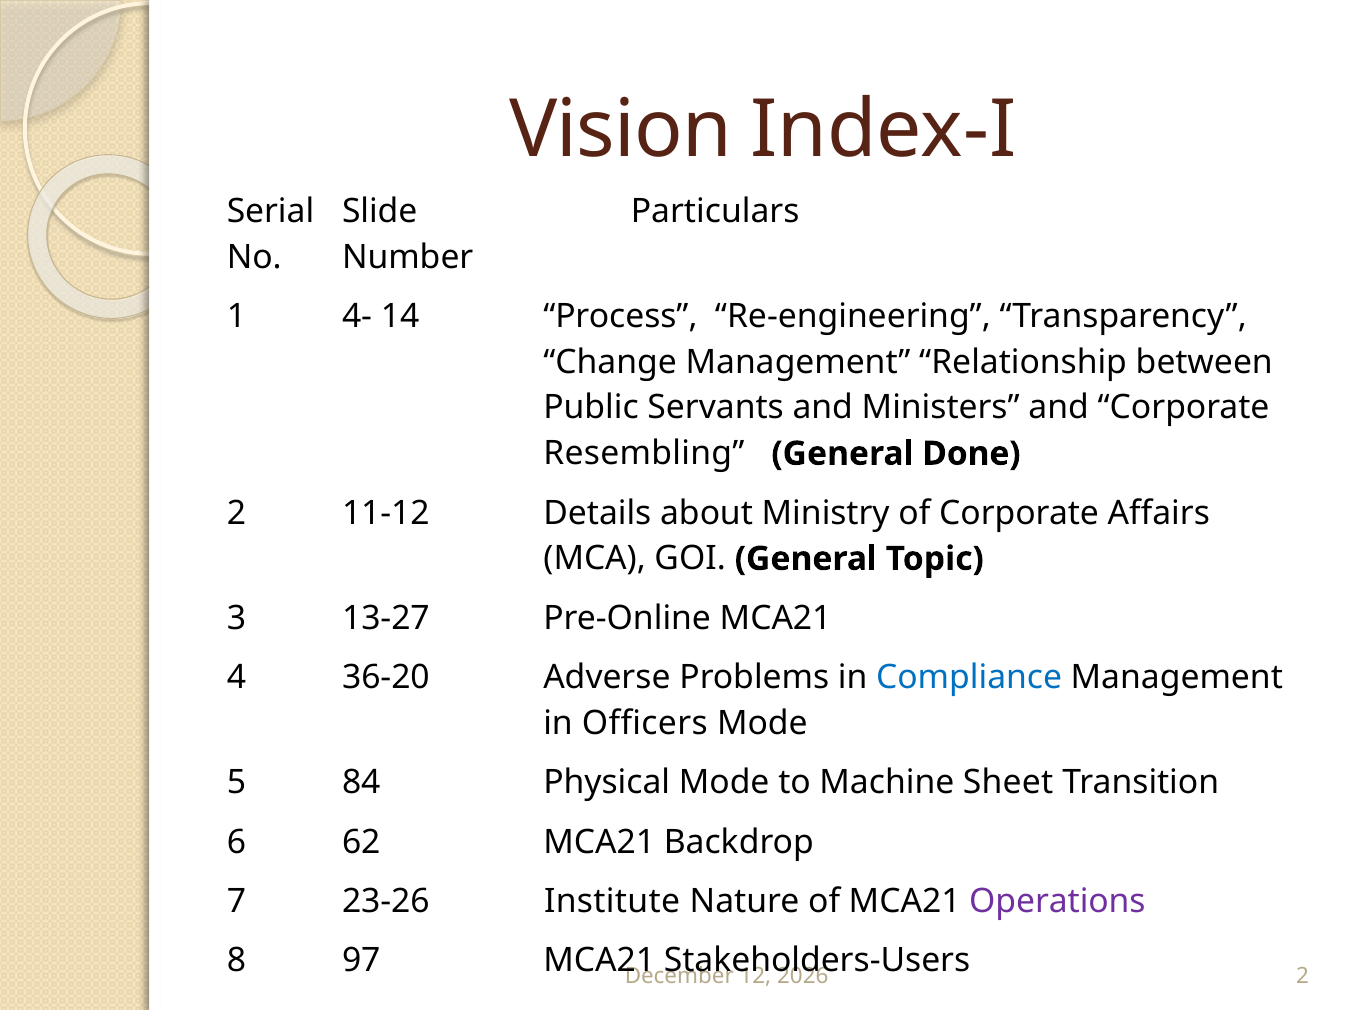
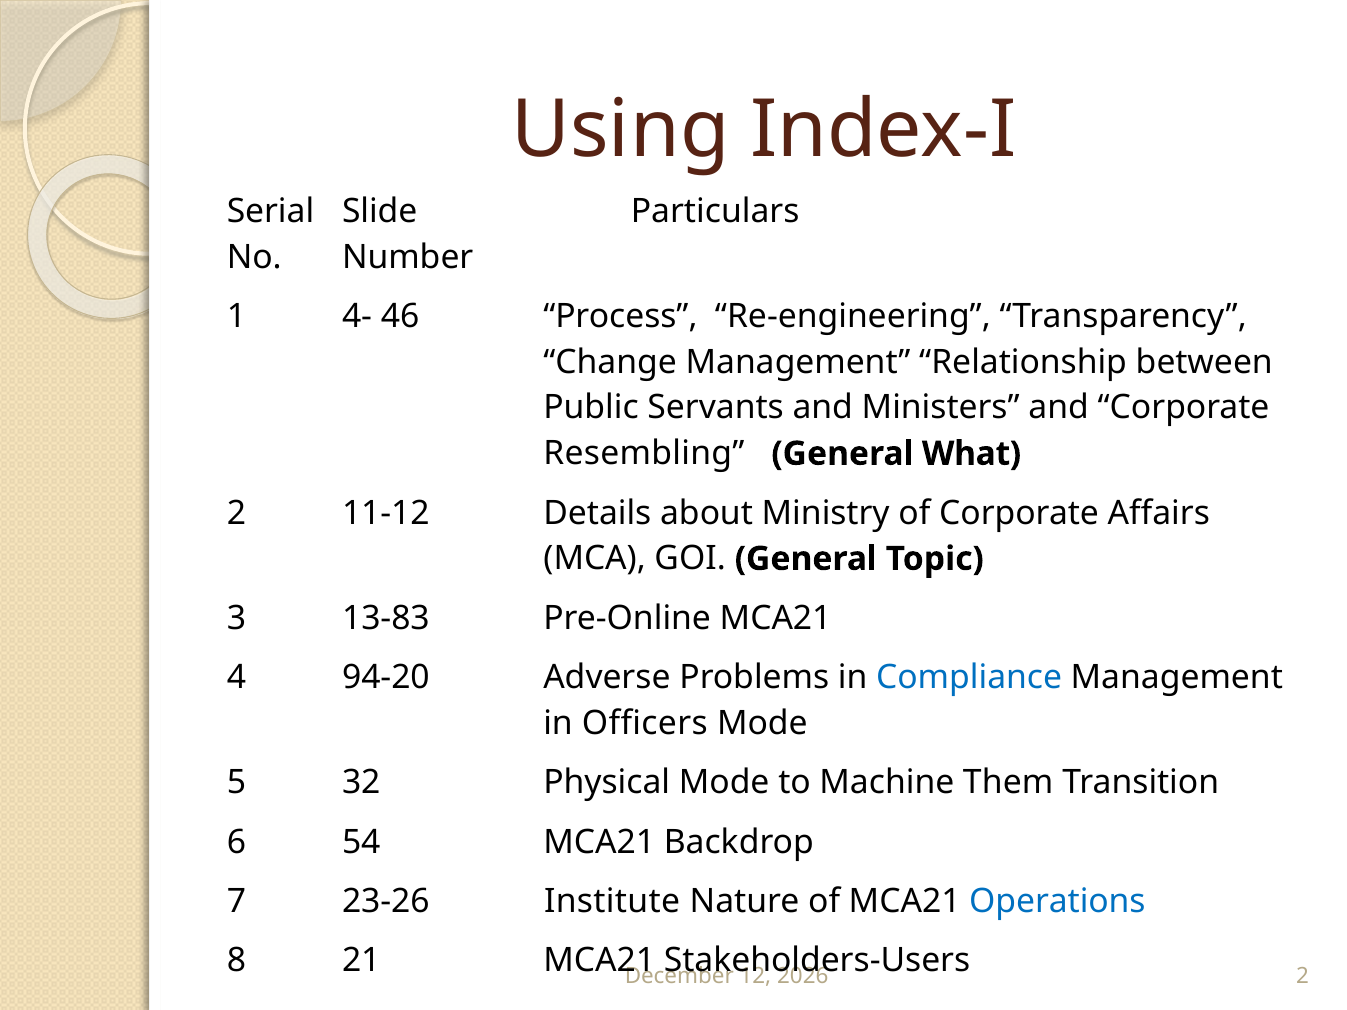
Vision: Vision -> Using
14: 14 -> 46
Done: Done -> What
13-27: 13-27 -> 13-83
36-20: 36-20 -> 94-20
84: 84 -> 32
Sheet: Sheet -> Them
62: 62 -> 54
Operations colour: purple -> blue
97: 97 -> 21
